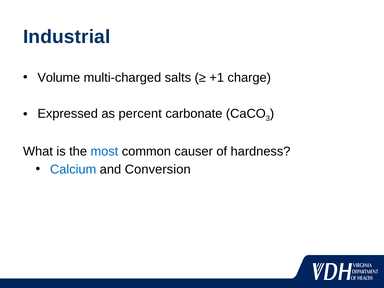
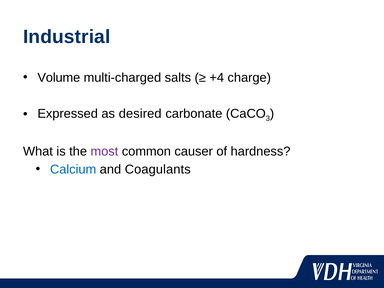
+1: +1 -> +4
percent: percent -> desired
most colour: blue -> purple
Conversion: Conversion -> Coagulants
